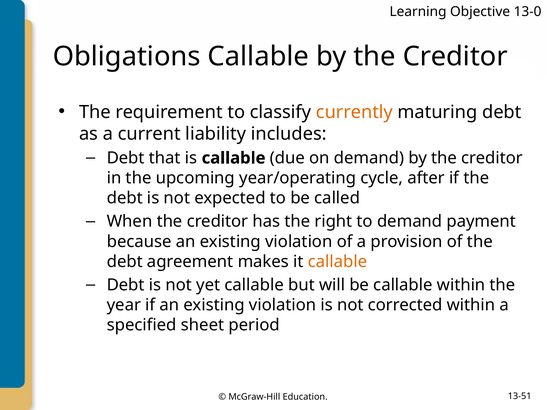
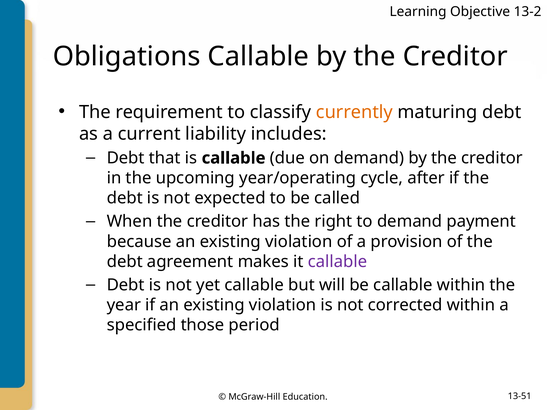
13-0: 13-0 -> 13-2
callable at (338, 262) colour: orange -> purple
sheet: sheet -> those
